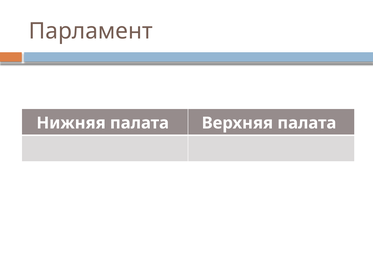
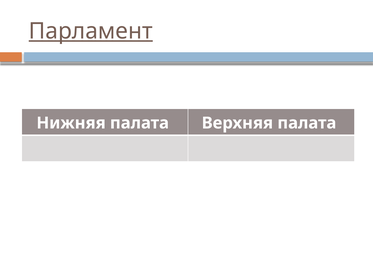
Парламент underline: none -> present
